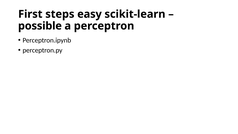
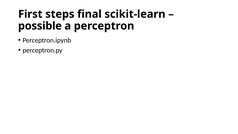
easy: easy -> final
